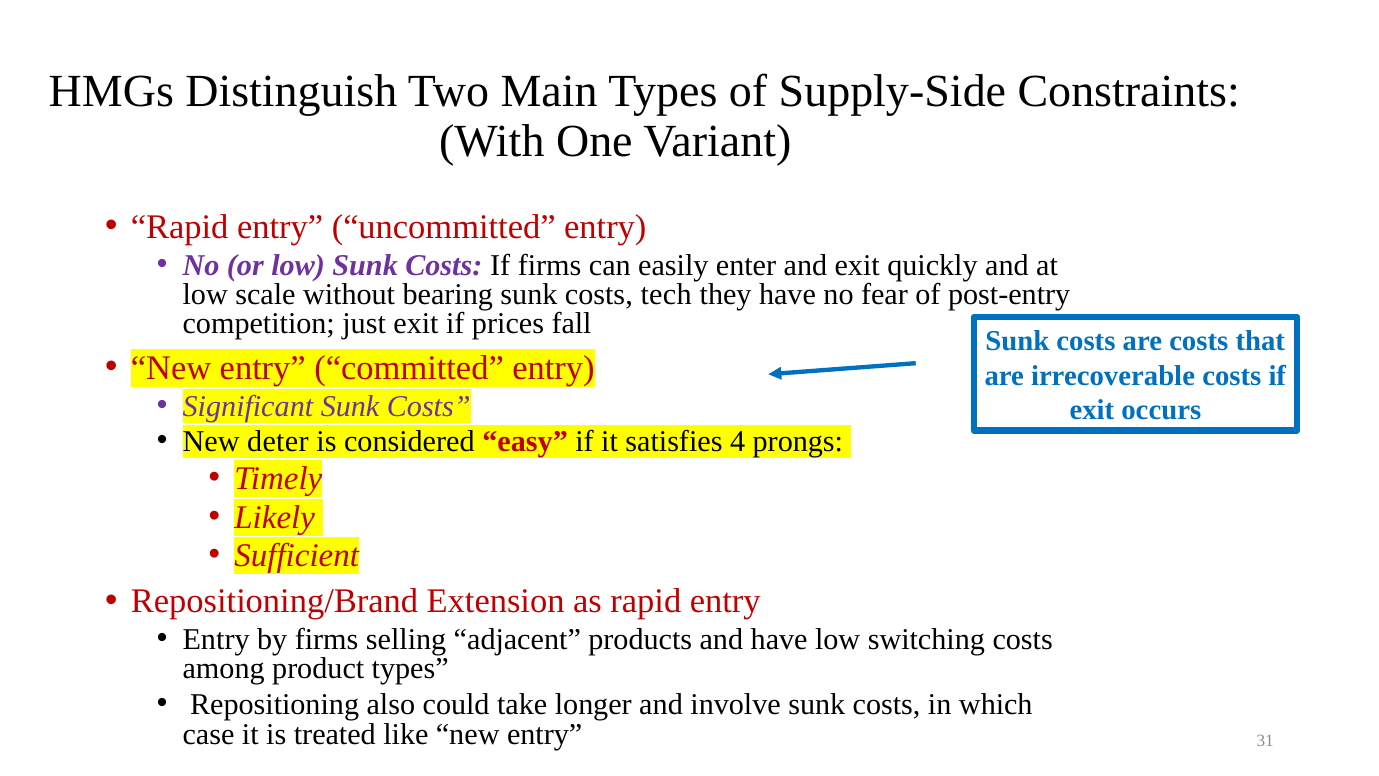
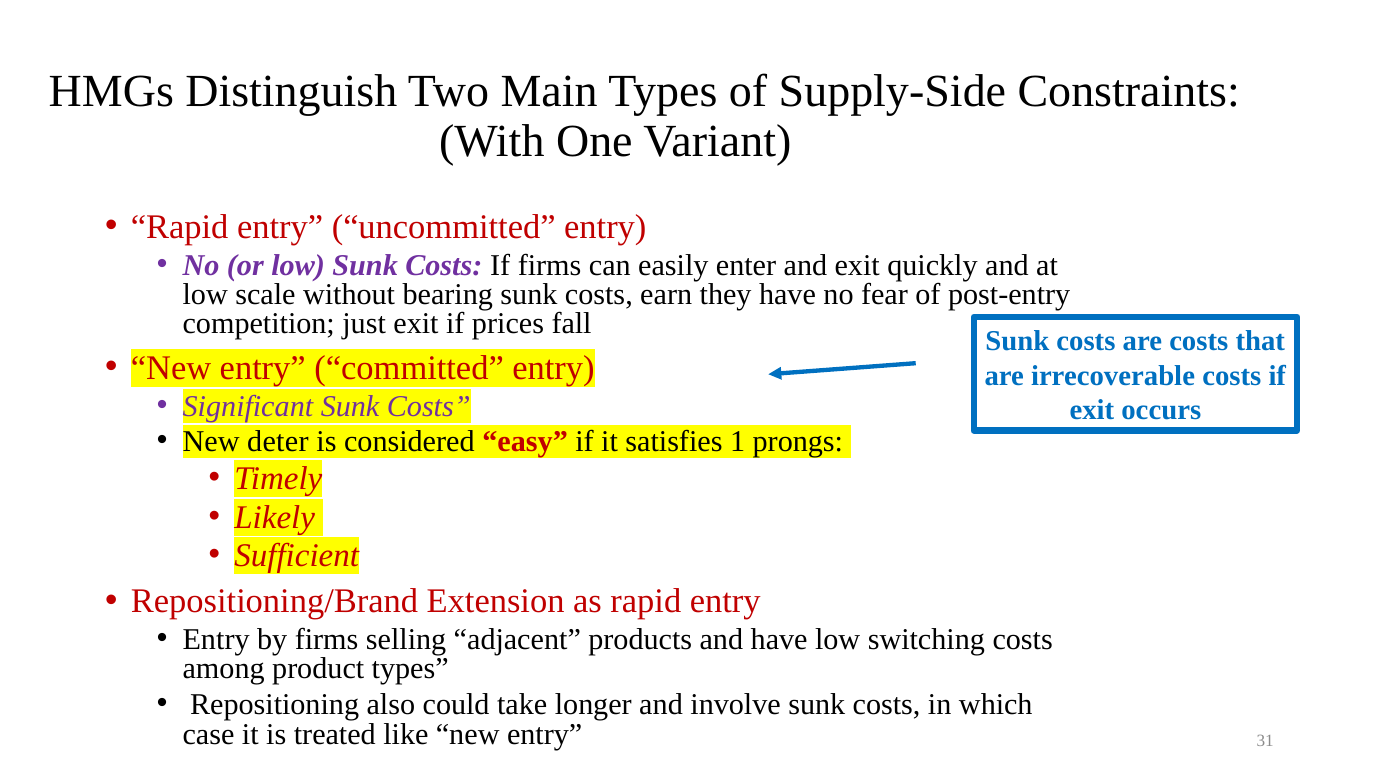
tech: tech -> earn
4: 4 -> 1
